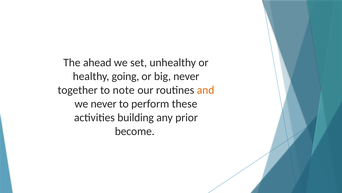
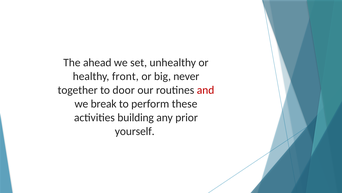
going: going -> front
note: note -> door
and colour: orange -> red
we never: never -> break
become: become -> yourself
